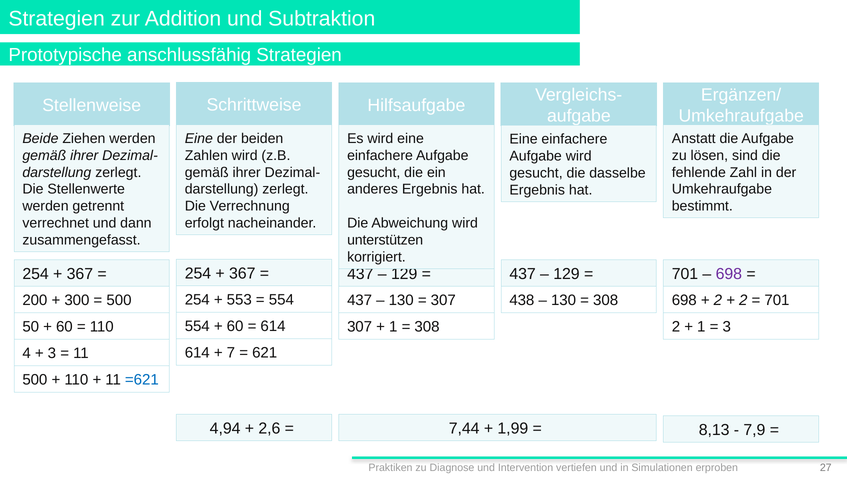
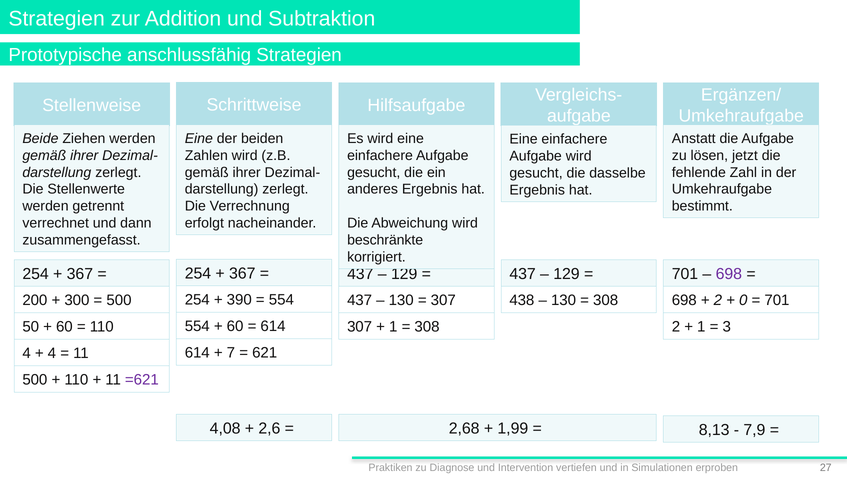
sind: sind -> jetzt
unterstützen: unterstützen -> beschränkte
553: 553 -> 390
2 at (743, 300): 2 -> 0
3 at (52, 353): 3 -> 4
=621 colour: blue -> purple
4,94: 4,94 -> 4,08
7,44: 7,44 -> 2,68
